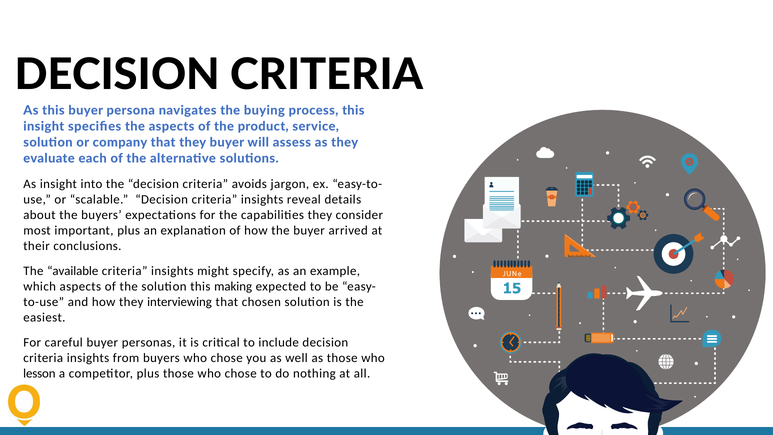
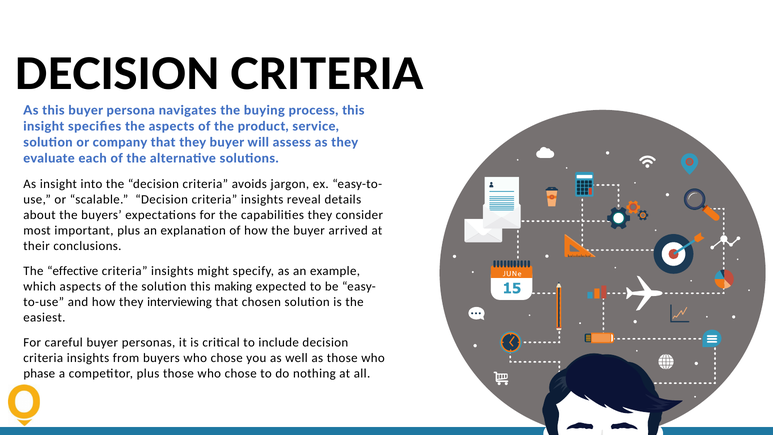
available: available -> effective
lesson: lesson -> phase
